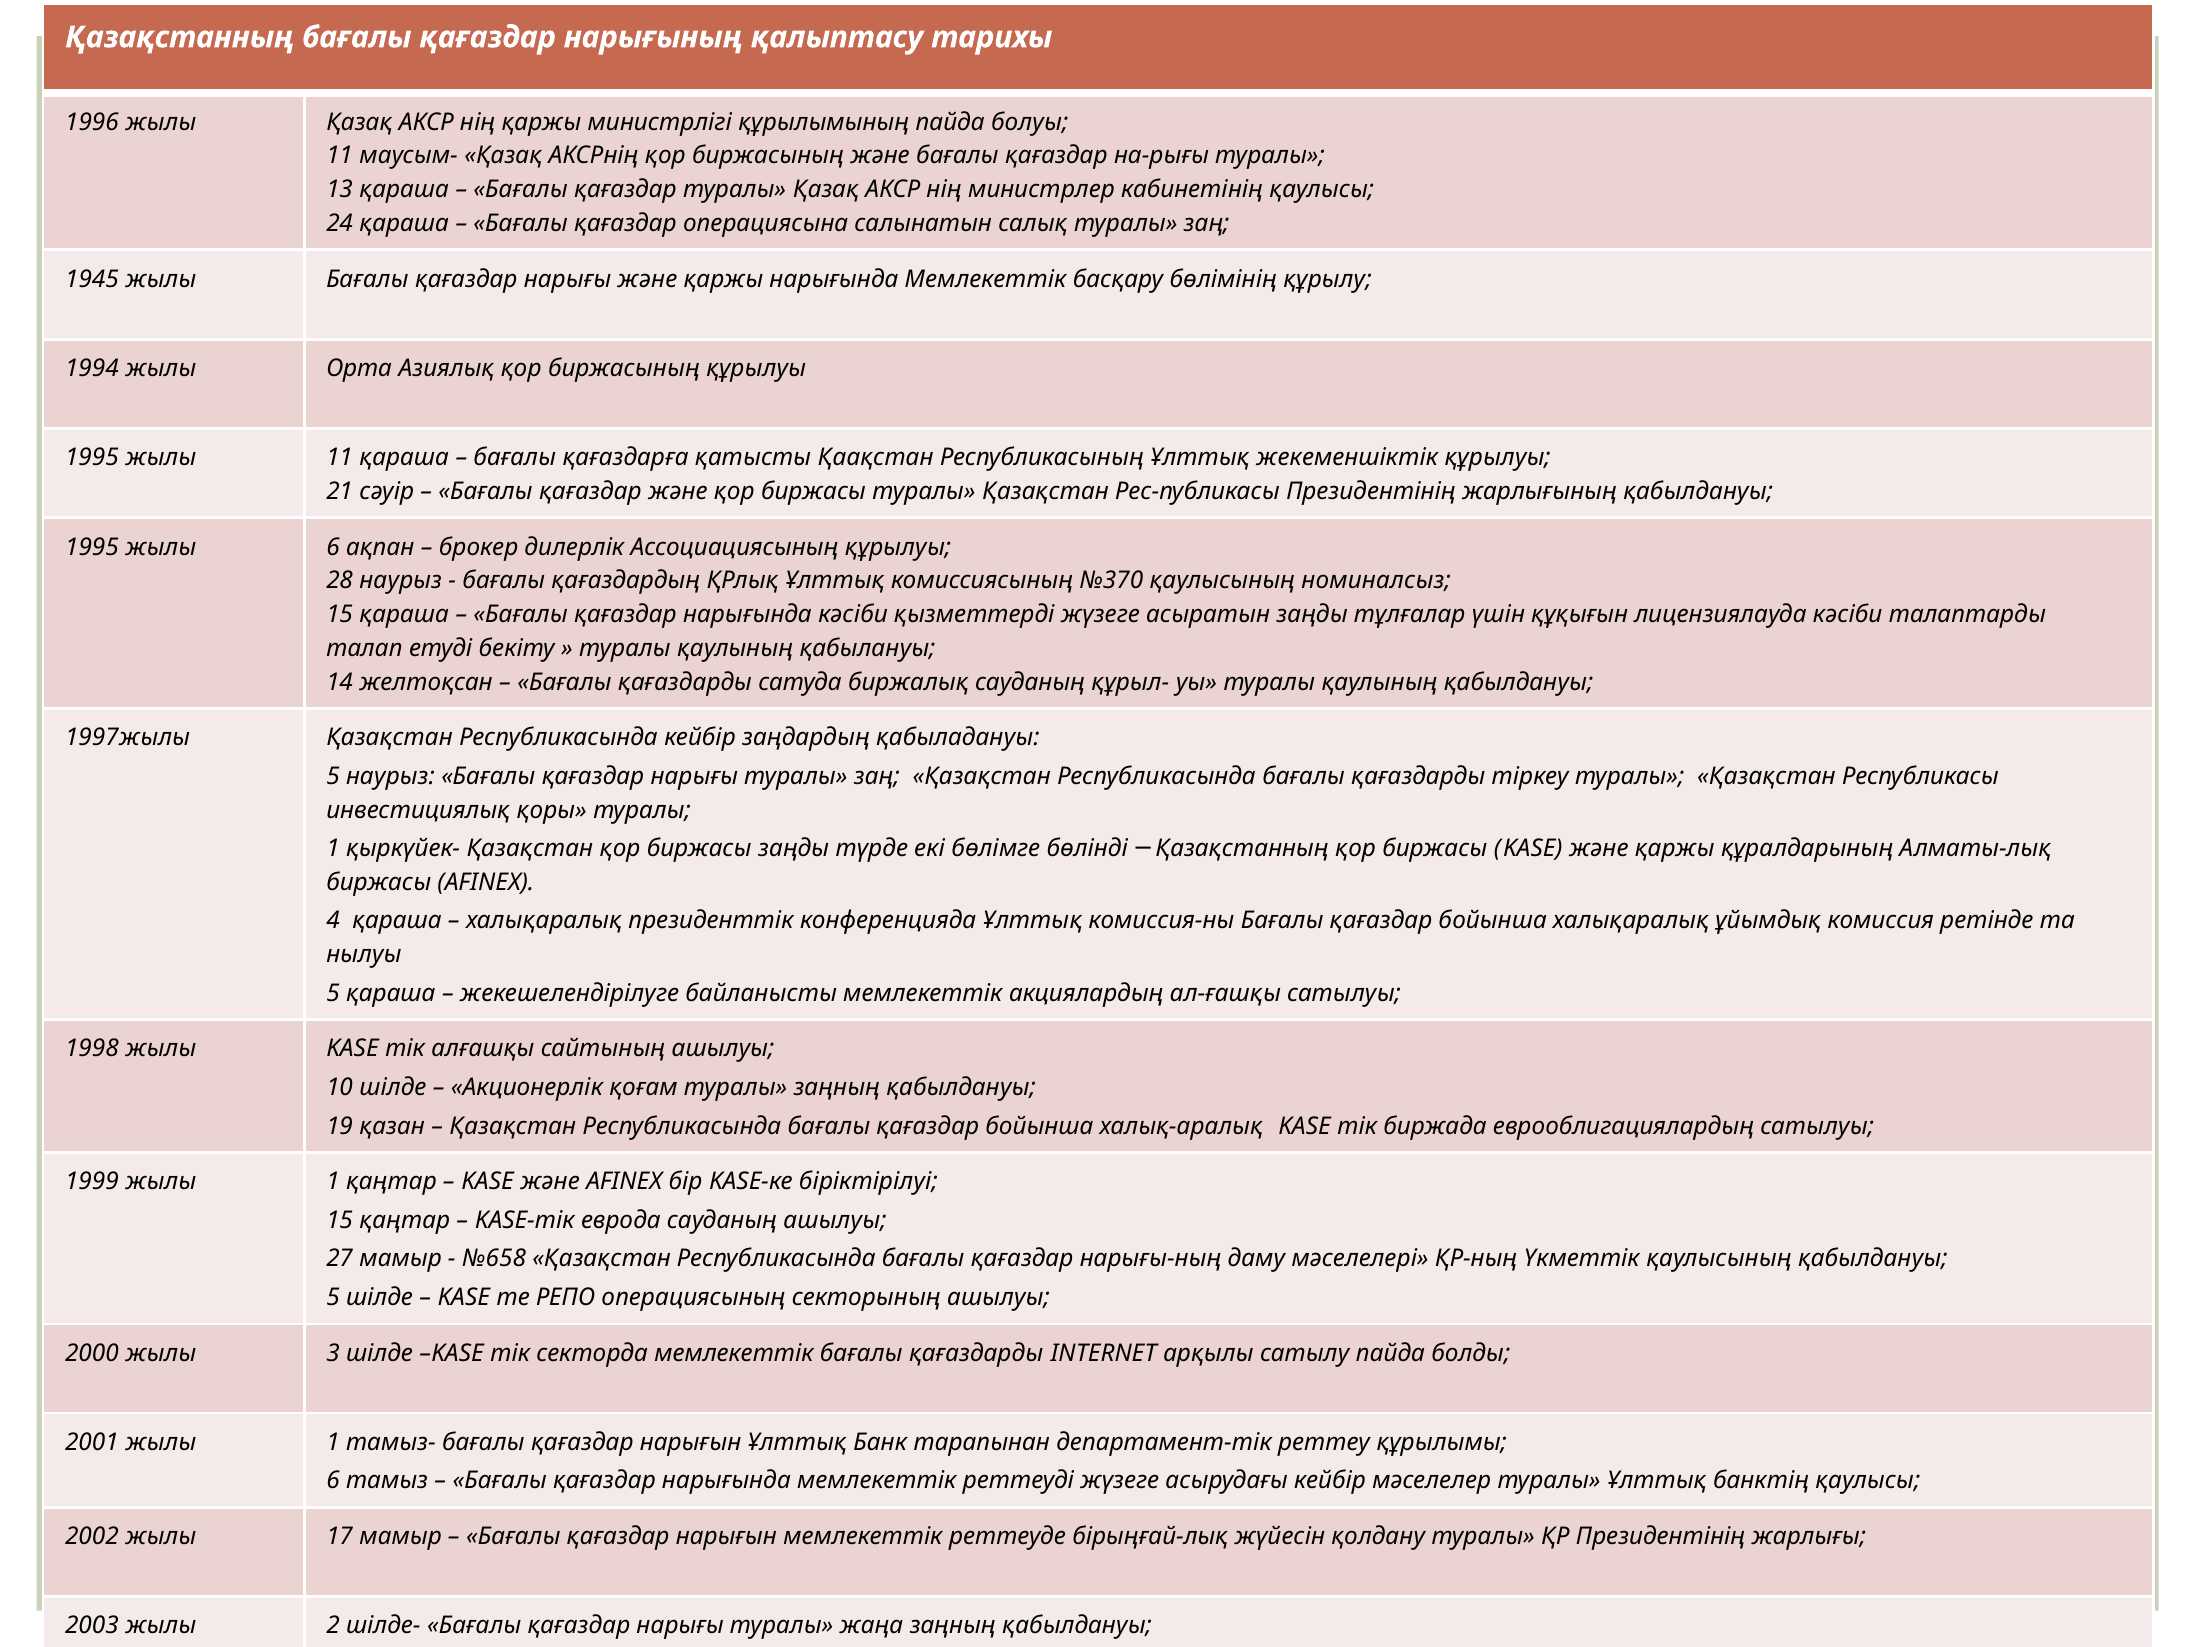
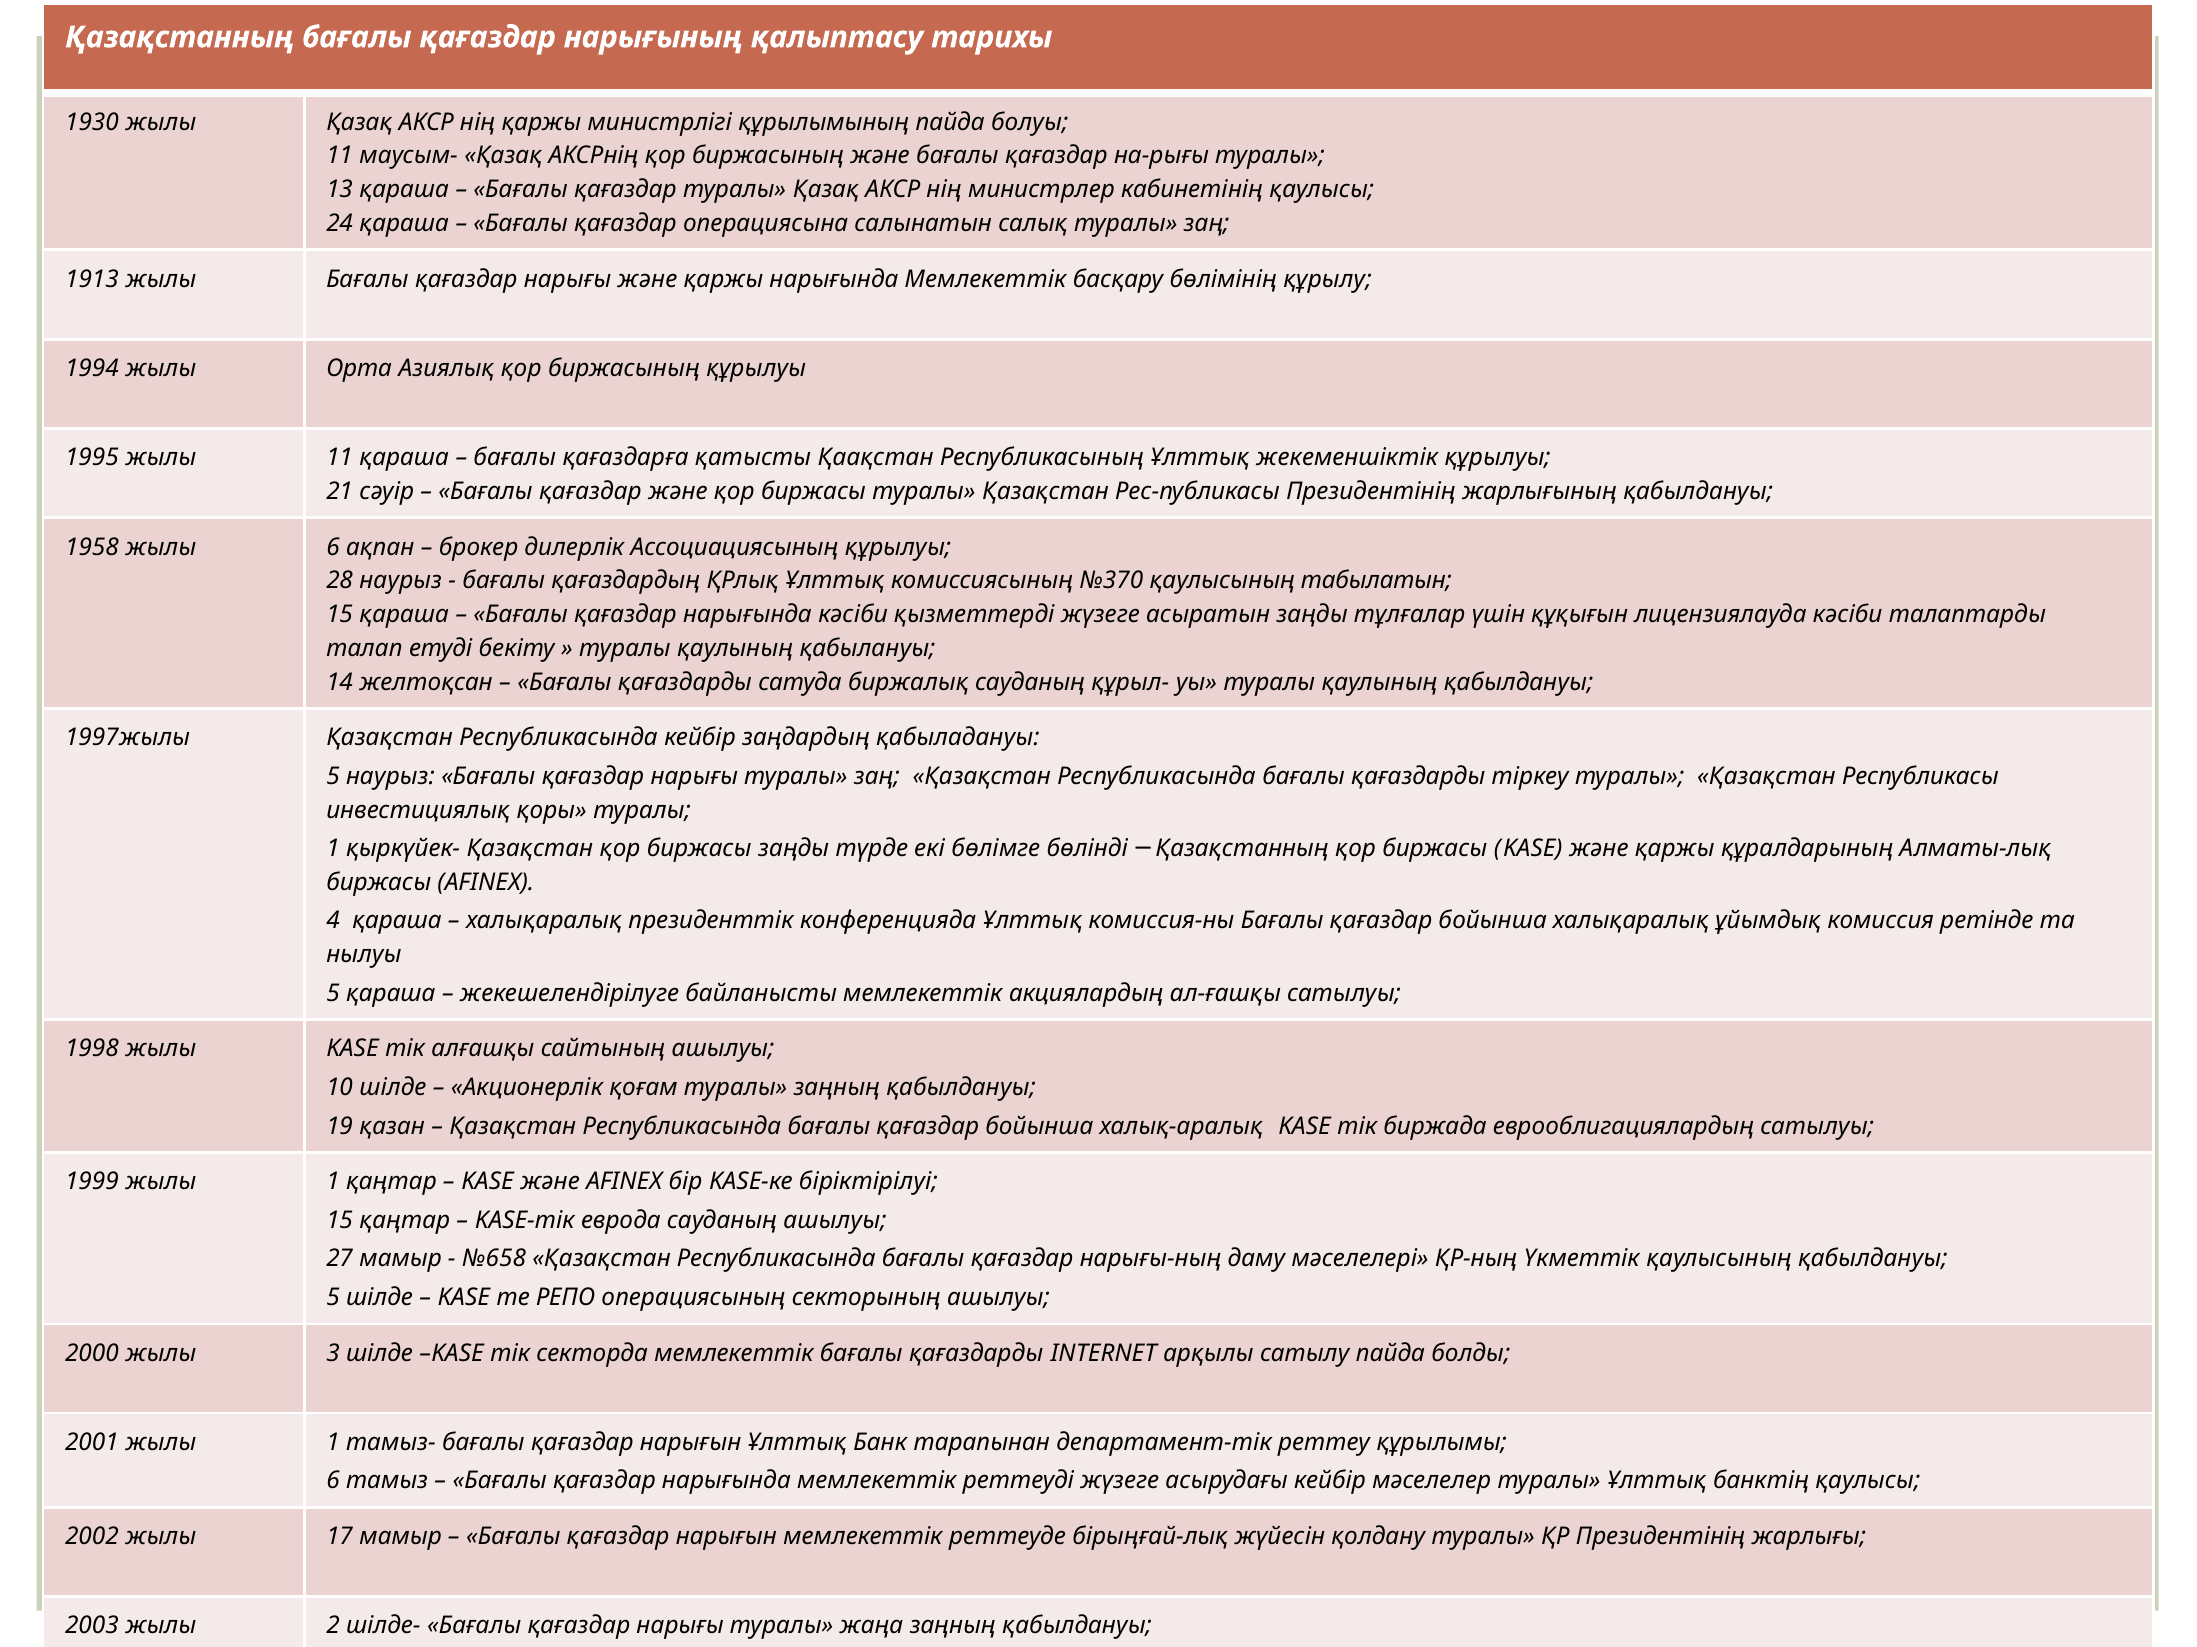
1996: 1996 -> 1930
1945: 1945 -> 1913
1995 at (92, 547): 1995 -> 1958
номиналсыз: номиналсыз -> табылатын
